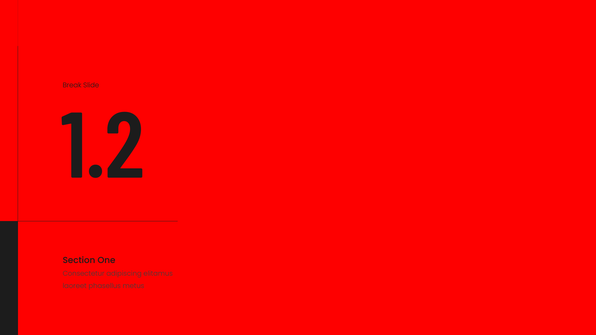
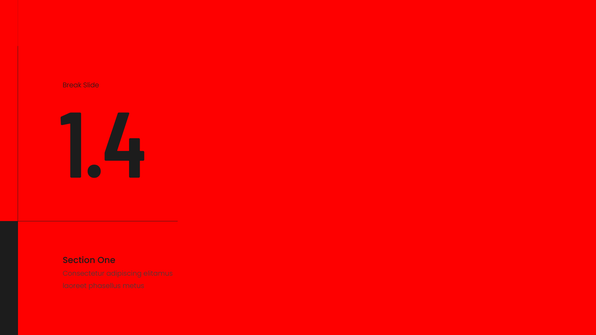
1.2: 1.2 -> 1.4
